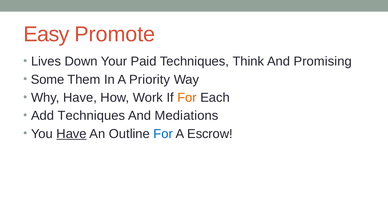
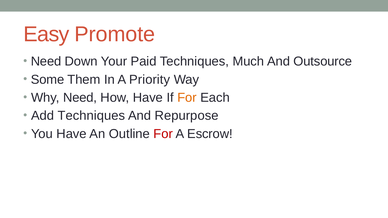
Lives at (46, 62): Lives -> Need
Think: Think -> Much
Promising: Promising -> Outsource
Why Have: Have -> Need
How Work: Work -> Have
Mediations: Mediations -> Repurpose
Have at (72, 134) underline: present -> none
For at (163, 134) colour: blue -> red
